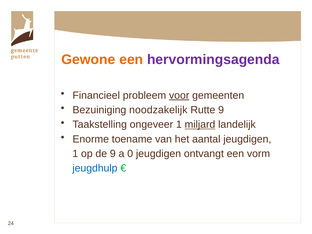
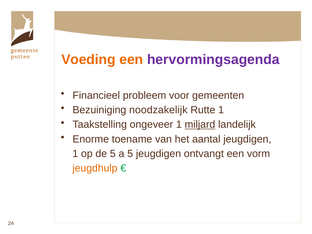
Gewone: Gewone -> Voeding
voor underline: present -> none
Rutte 9: 9 -> 1
de 9: 9 -> 5
a 0: 0 -> 5
jeugdhulp colour: blue -> orange
